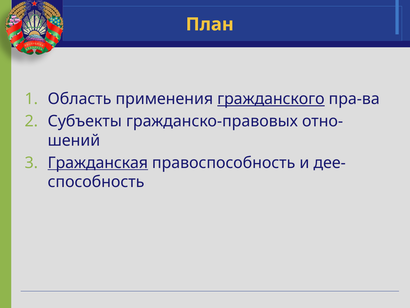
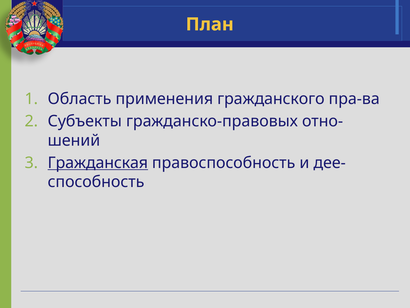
гражданского underline: present -> none
